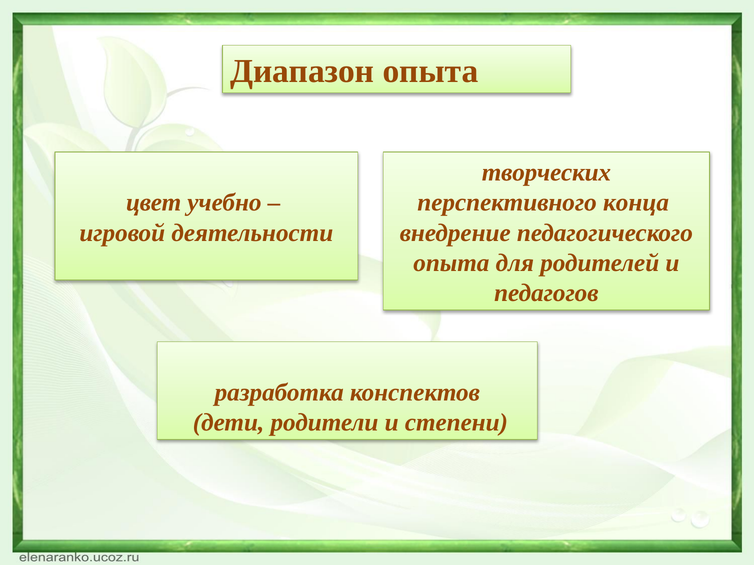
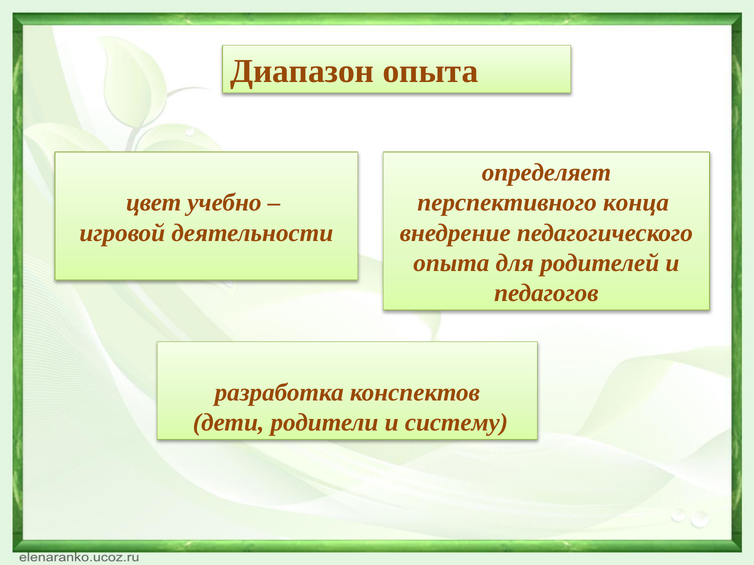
творческих: творческих -> определяет
степени: степени -> систему
